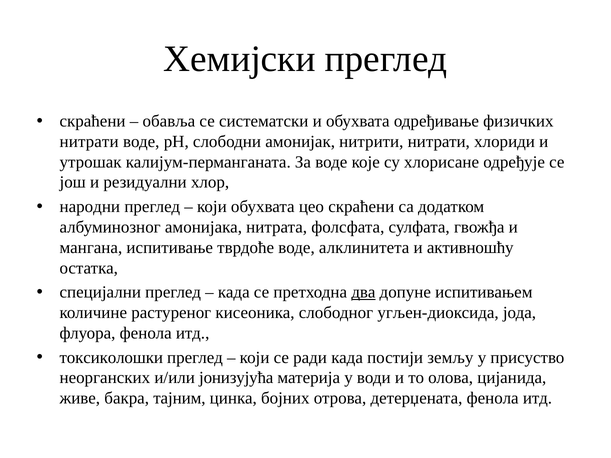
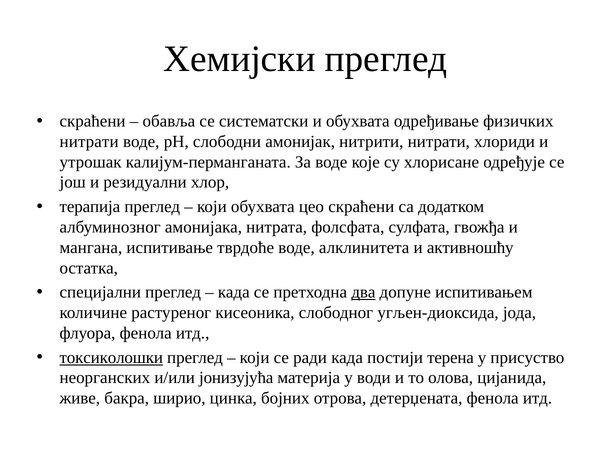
народни: народни -> терапија
токсиколошки underline: none -> present
земљу: земљу -> терена
тајним: тајним -> ширио
